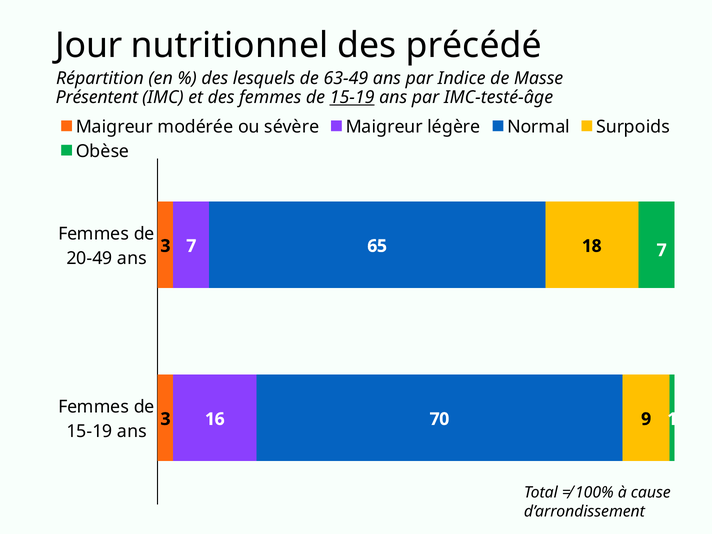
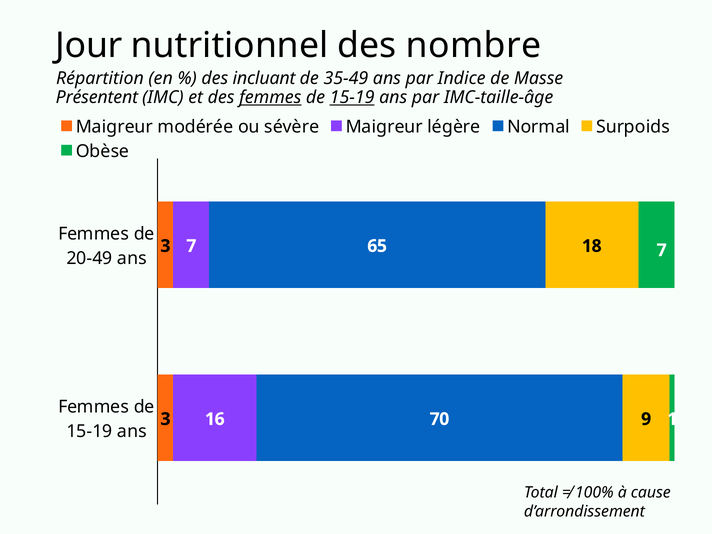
précédé: précédé -> nombre
lesquels: lesquels -> incluant
63-49: 63-49 -> 35-49
femmes at (270, 98) underline: none -> present
IMC-testé-âge: IMC-testé-âge -> IMC-taille-âge
